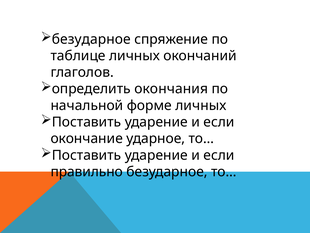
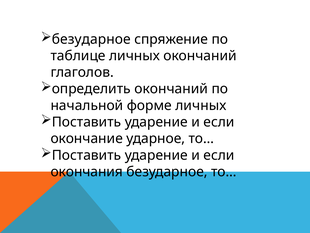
определить окончания: окончания -> окончаний
правильно: правильно -> окончания
